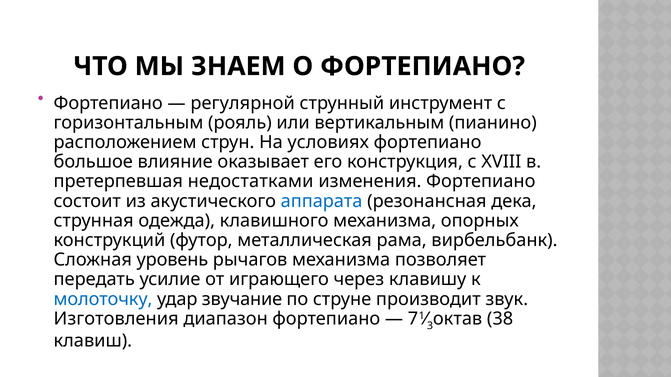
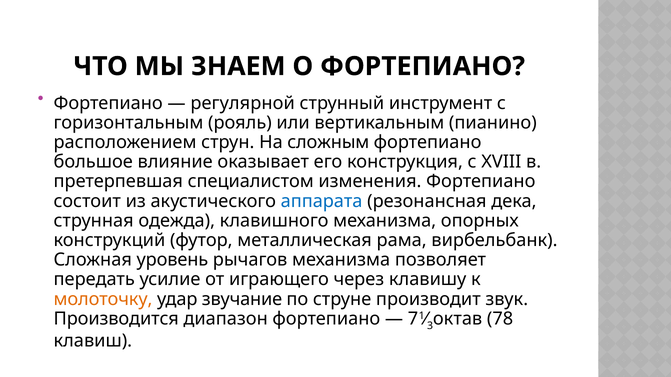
условиях: условиях -> сложным
недостатками: недостатками -> специалистом
молоточку colour: blue -> orange
Изготовления: Изготовления -> Производится
38: 38 -> 78
